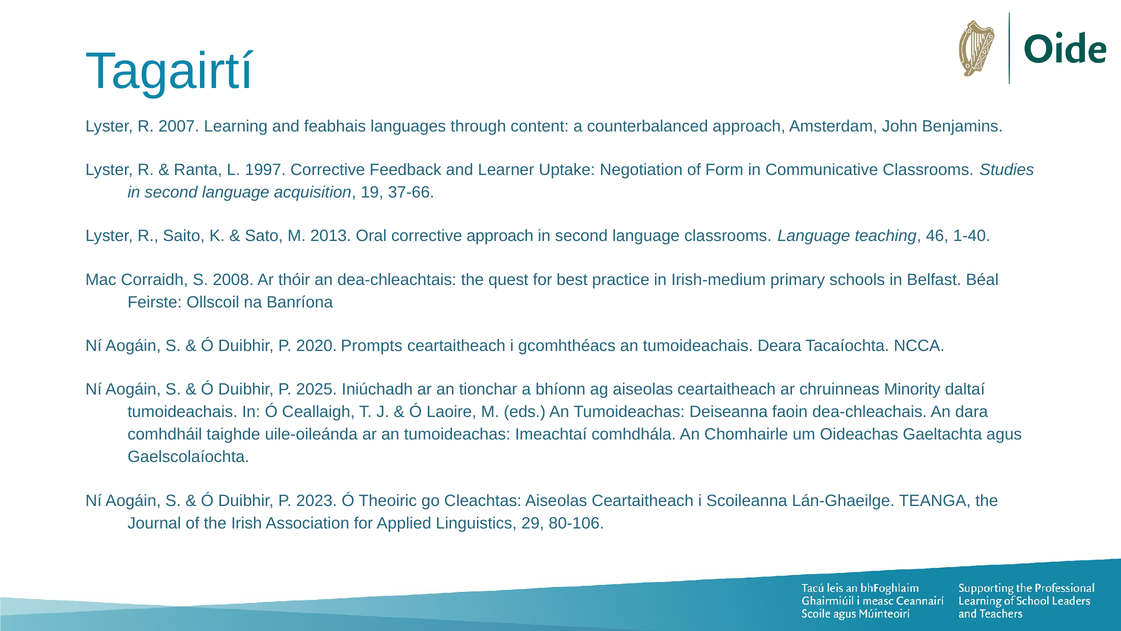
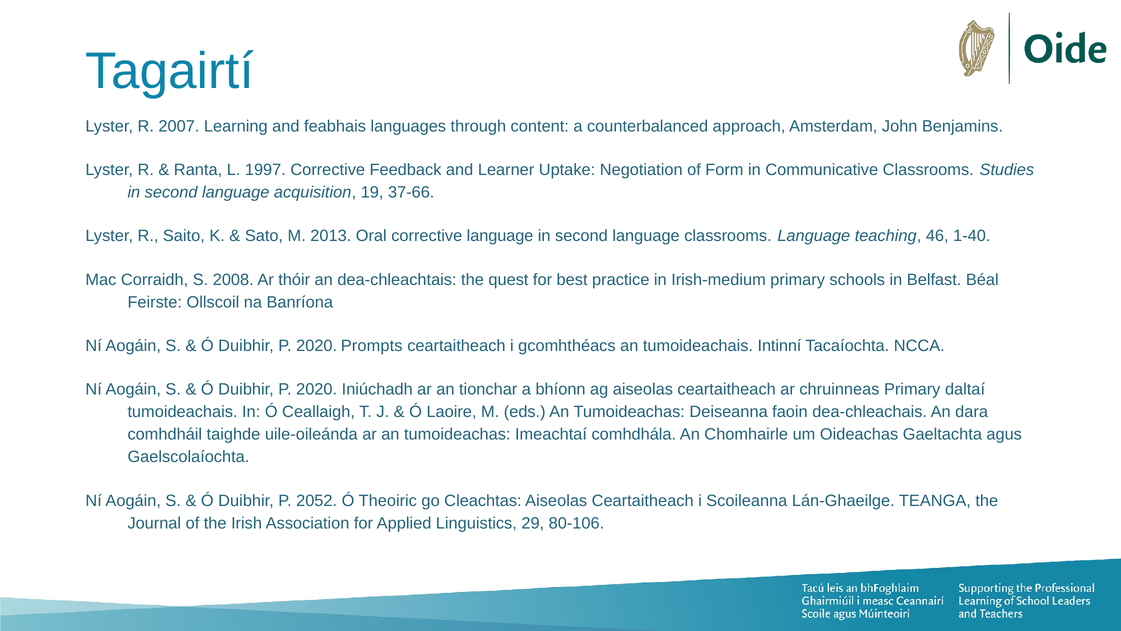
corrective approach: approach -> language
Deara: Deara -> Intinní
2025 at (317, 389): 2025 -> 2020
chruinneas Minority: Minority -> Primary
2023: 2023 -> 2052
